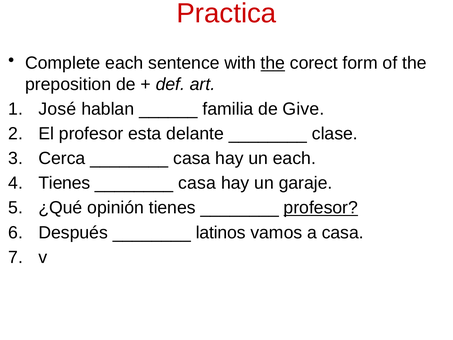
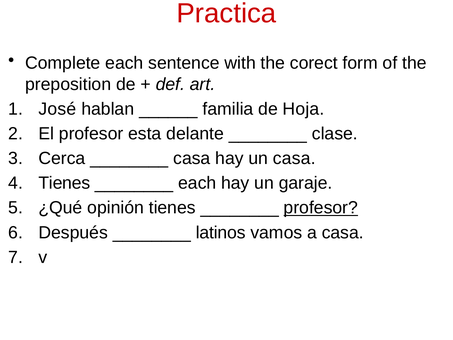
the at (273, 63) underline: present -> none
Give: Give -> Hoja
un each: each -> casa
casa at (197, 183): casa -> each
